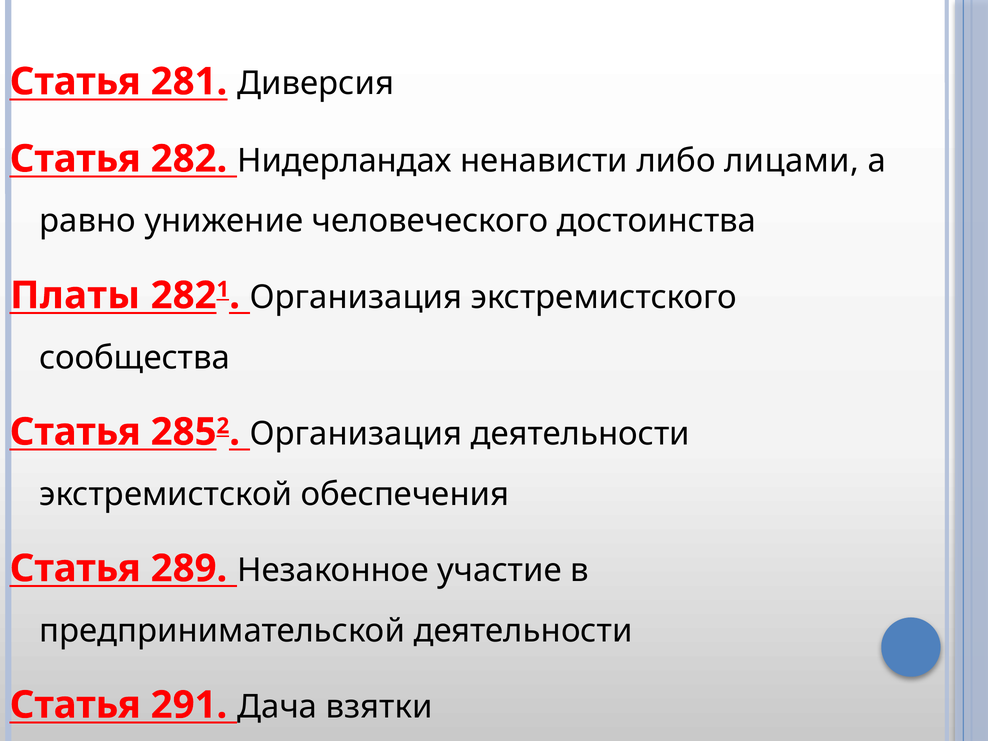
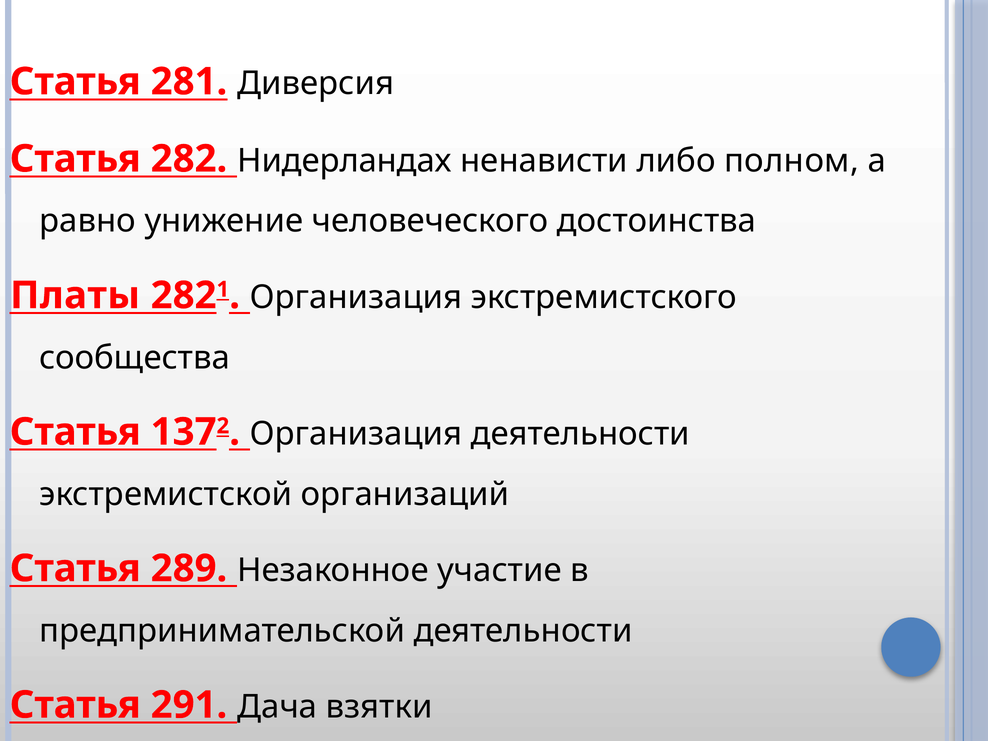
лицами: лицами -> полном
285: 285 -> 137
обеспечения: обеспечения -> организаций
